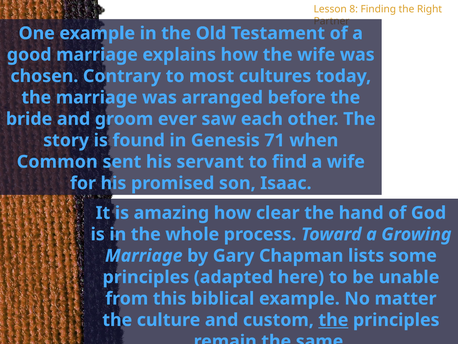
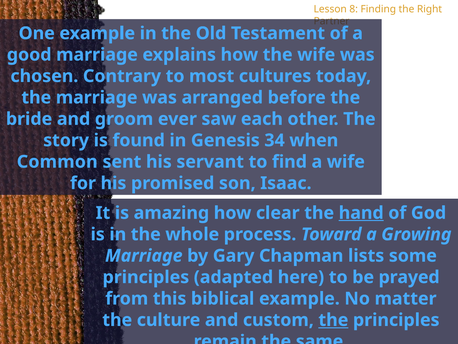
71: 71 -> 34
hand underline: none -> present
unable: unable -> prayed
